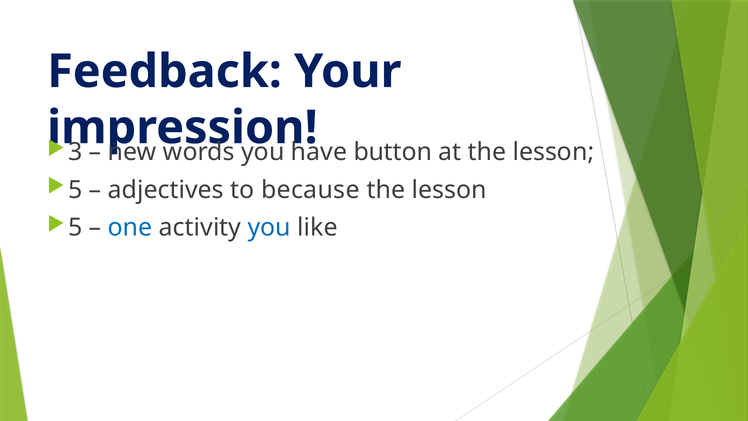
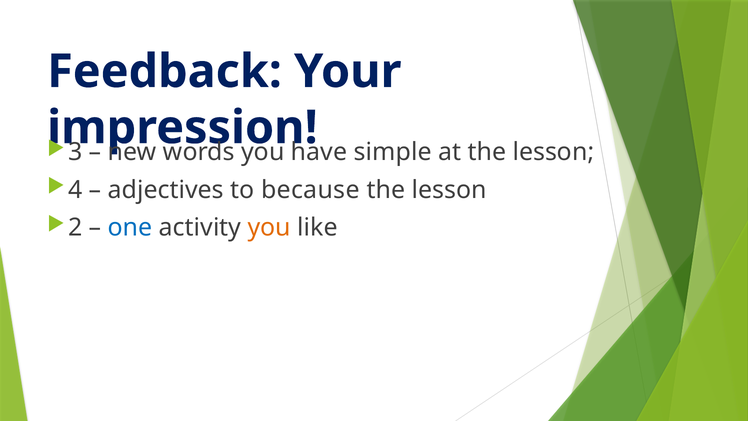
button: button -> simple
5 at (75, 190): 5 -> 4
5 at (75, 228): 5 -> 2
you at (269, 228) colour: blue -> orange
